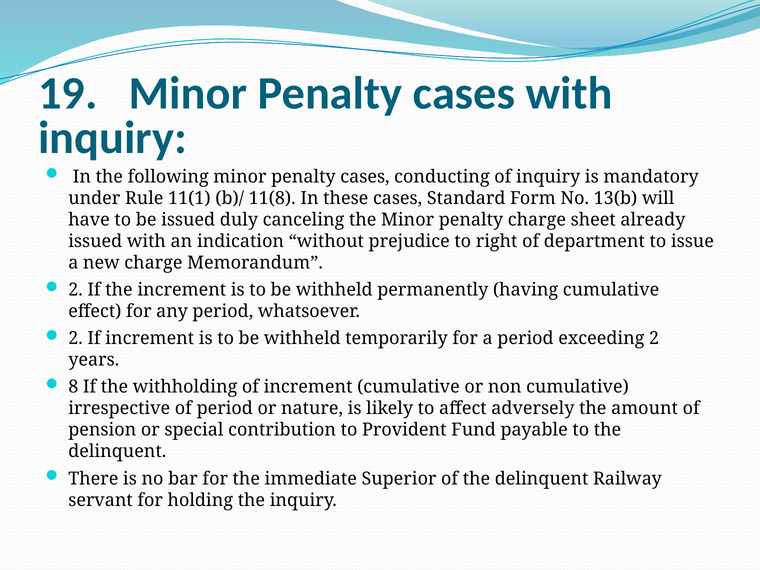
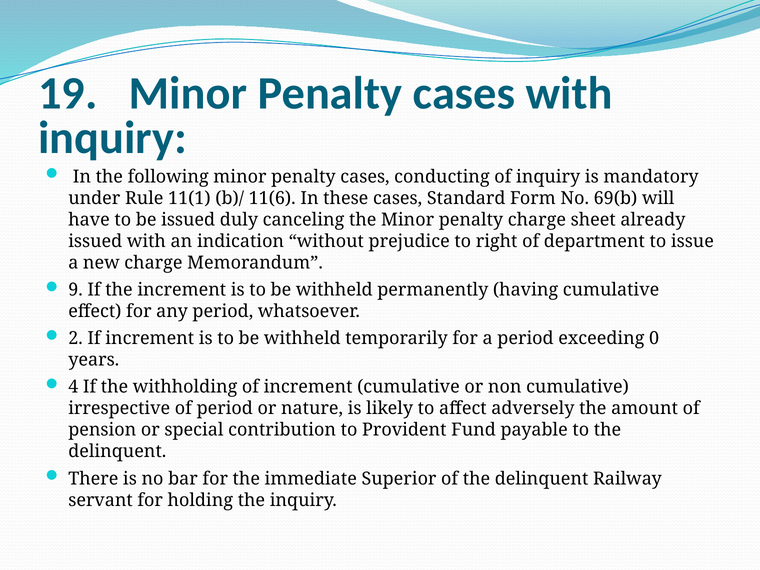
11(8: 11(8 -> 11(6
13(b: 13(b -> 69(b
2 at (76, 290): 2 -> 9
exceeding 2: 2 -> 0
8: 8 -> 4
